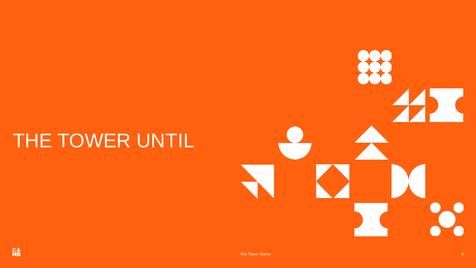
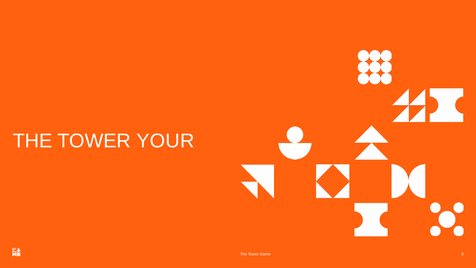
UNTIL: UNTIL -> YOUR
